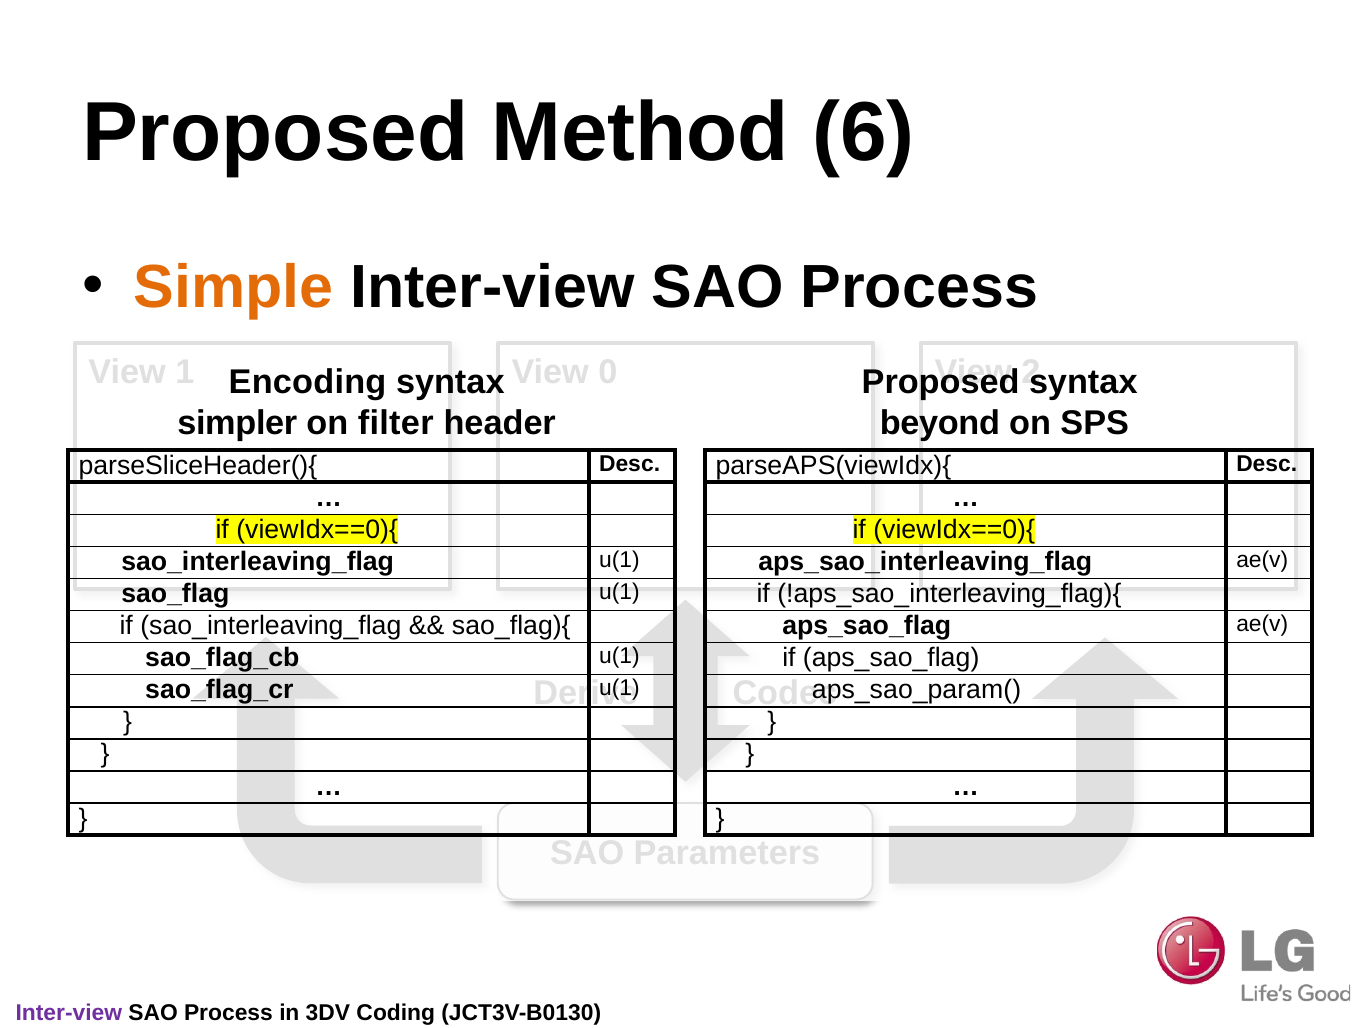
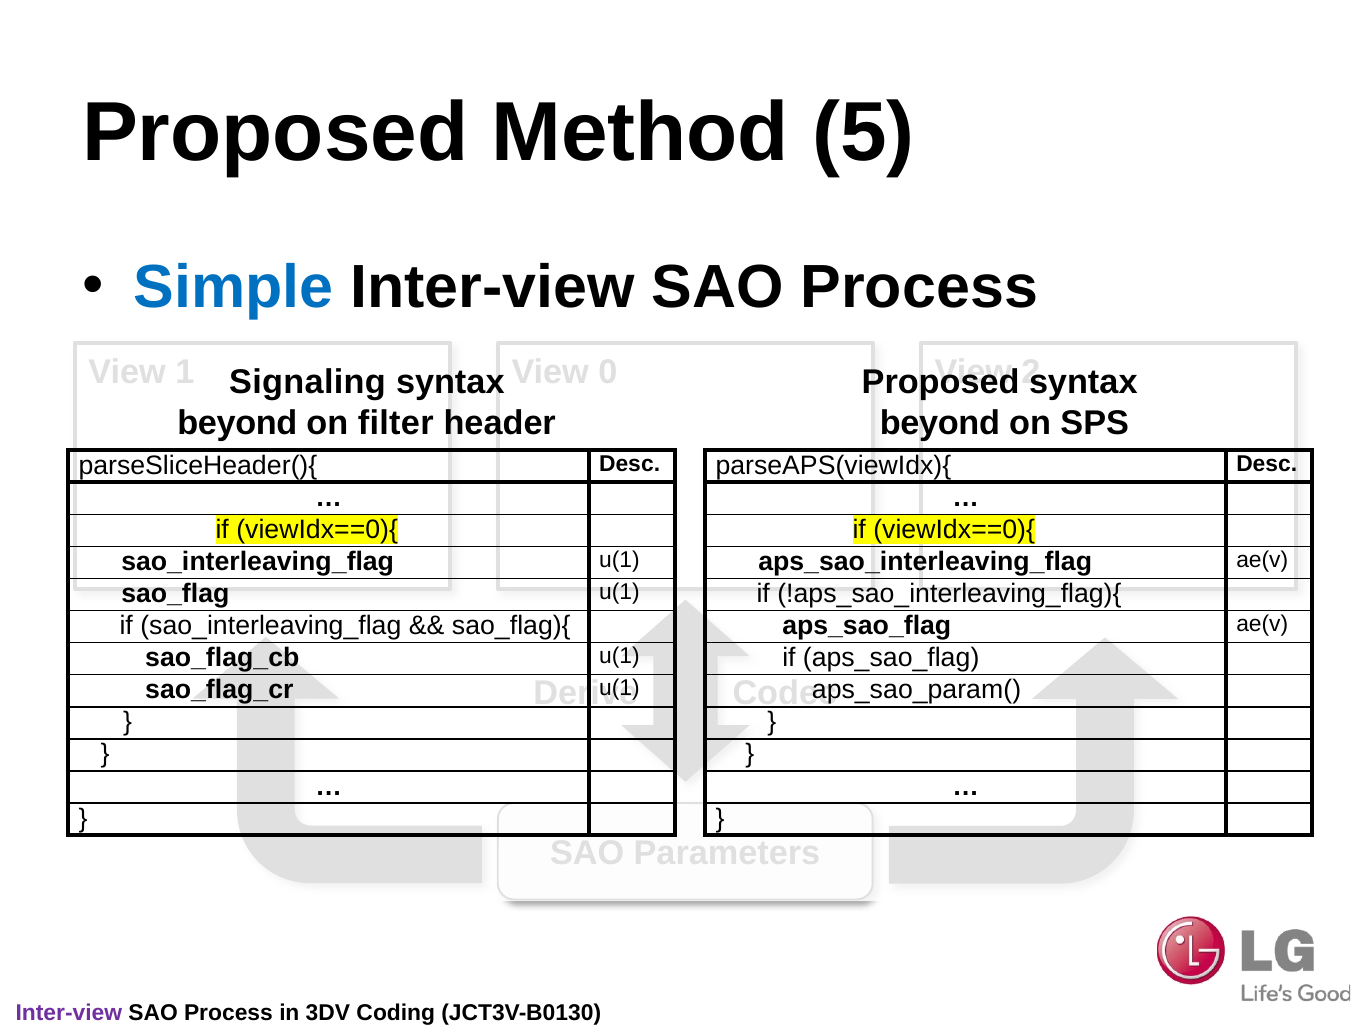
6: 6 -> 5
Simple colour: orange -> blue
Encoding: Encoding -> Signaling
simpler at (237, 423): simpler -> beyond
